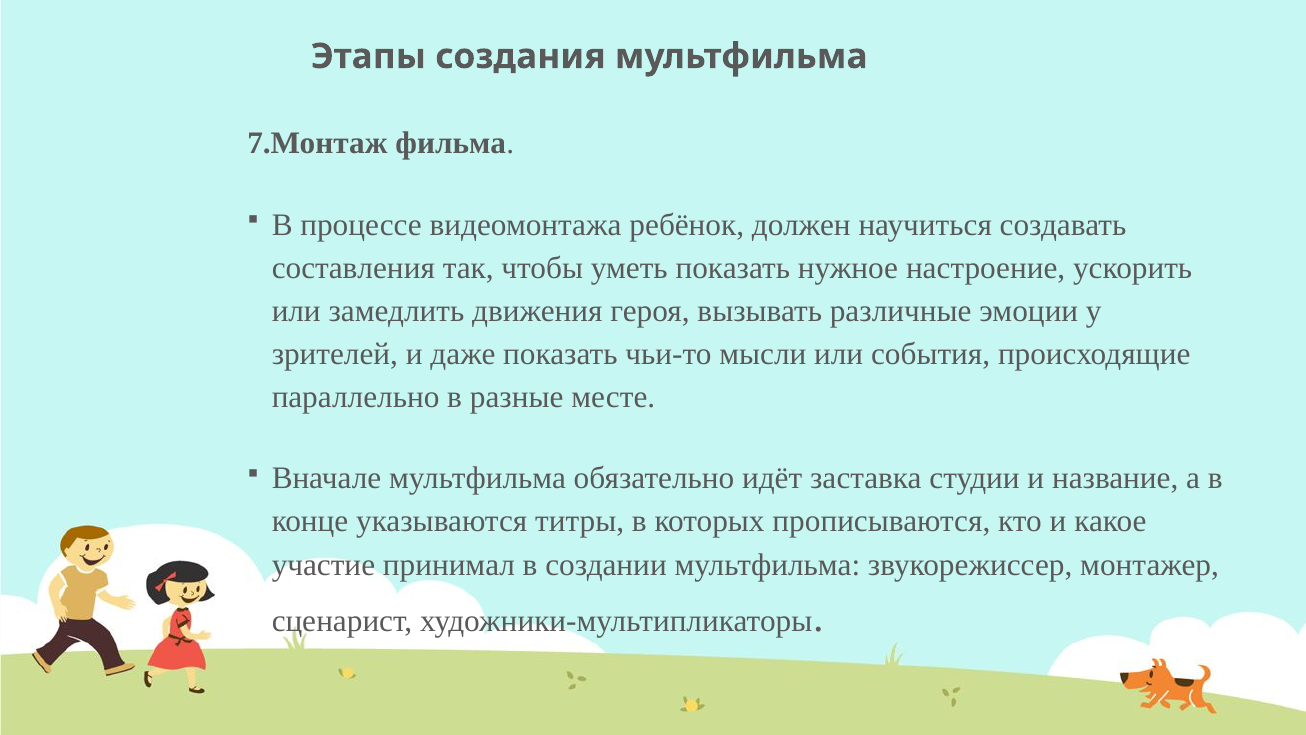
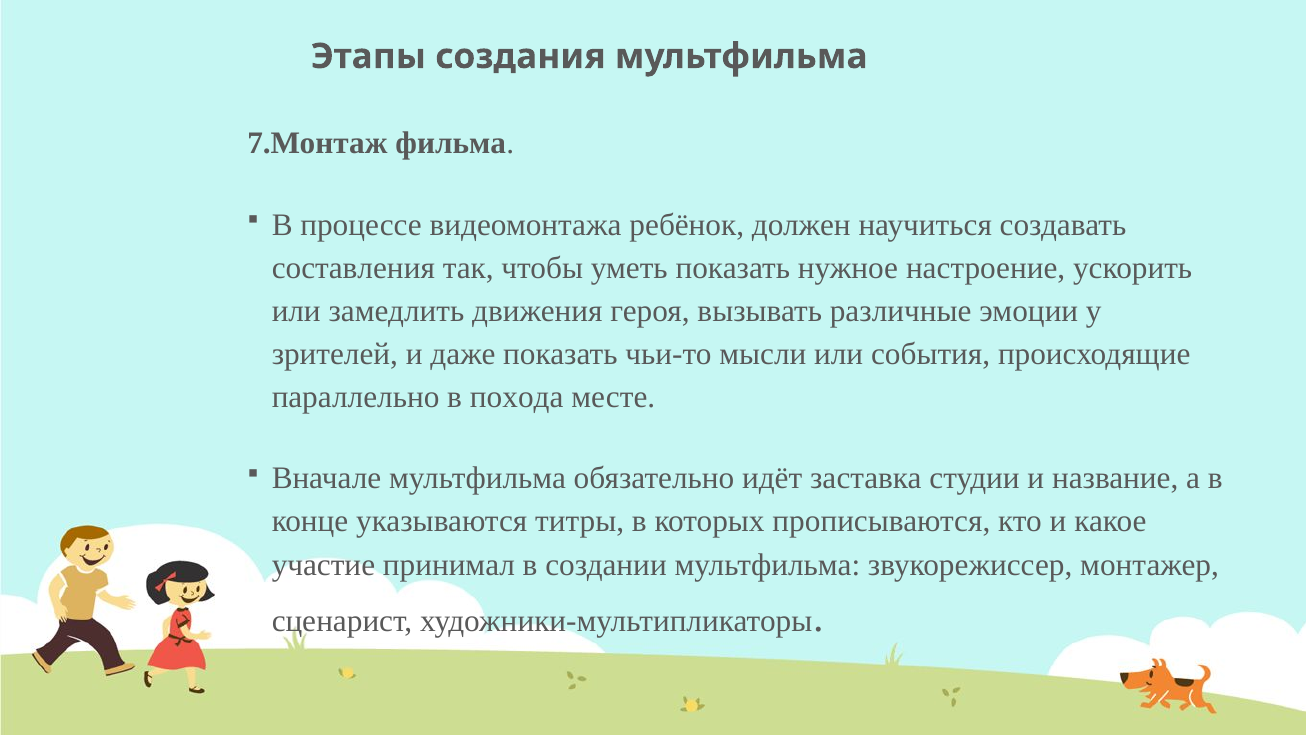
разные: разные -> похода
